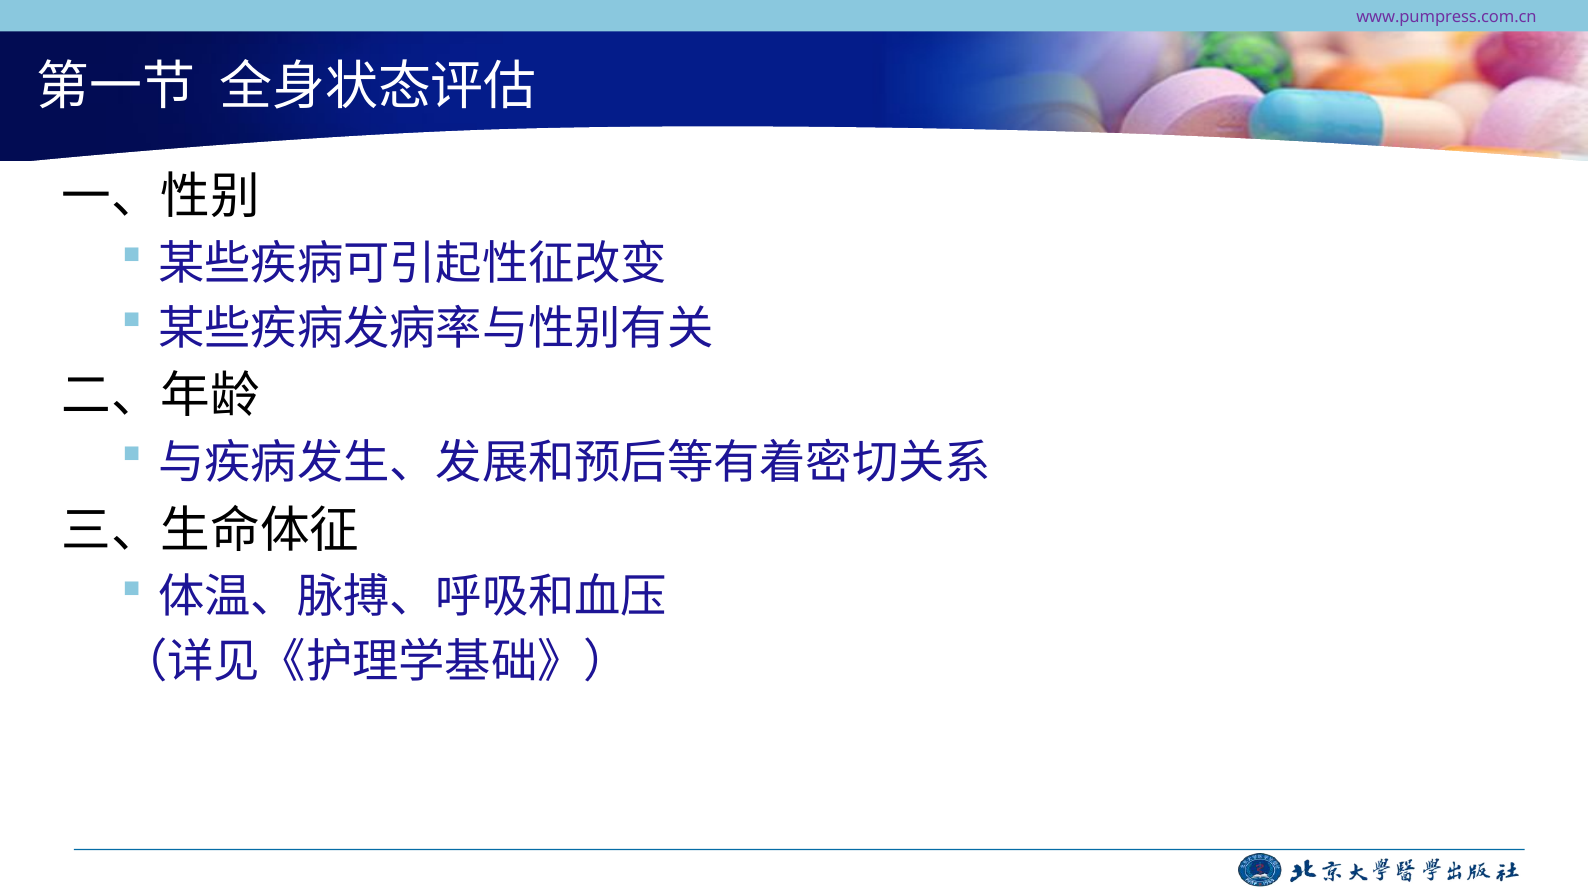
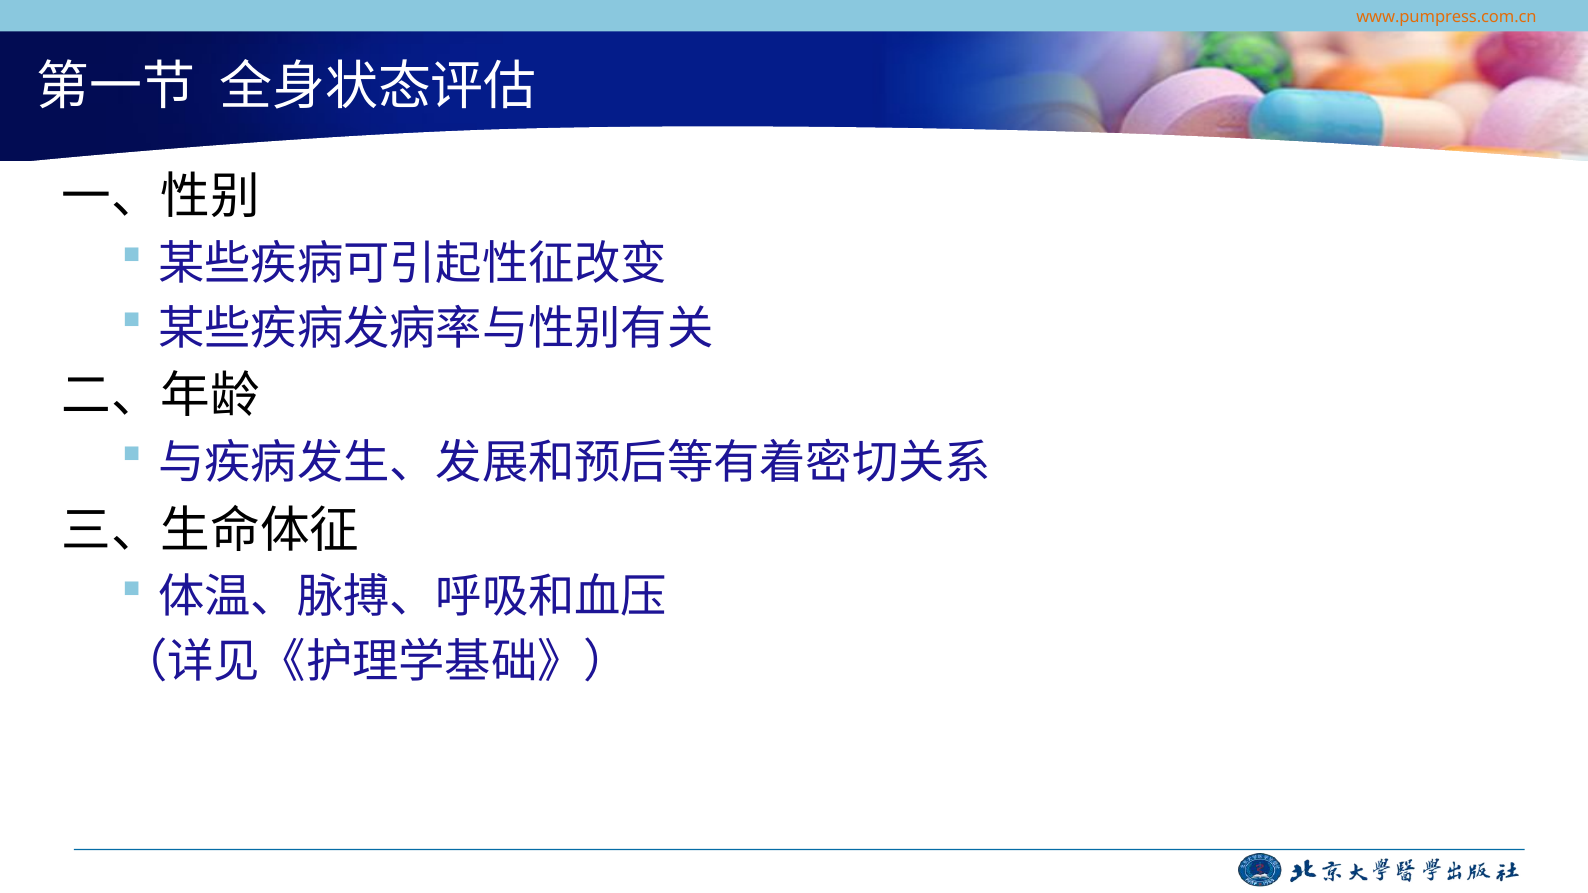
www.pumpress.com.cn colour: purple -> orange
